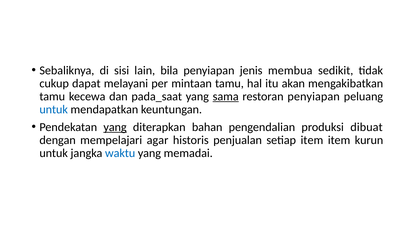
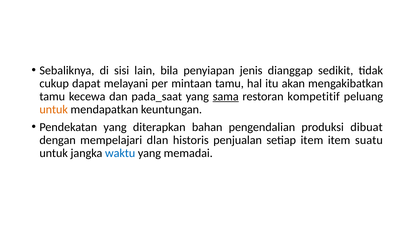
membua: membua -> dianggap
restoran penyiapan: penyiapan -> kompetitif
untuk at (54, 109) colour: blue -> orange
yang at (115, 127) underline: present -> none
agar: agar -> dlan
kurun: kurun -> suatu
